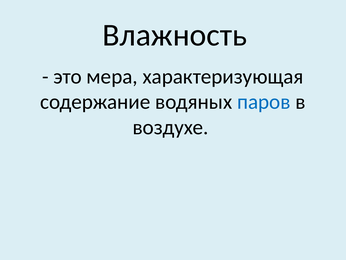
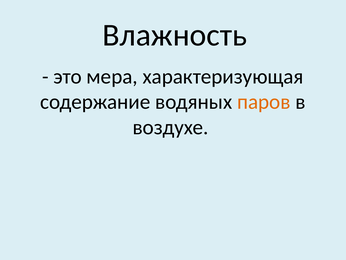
паров colour: blue -> orange
